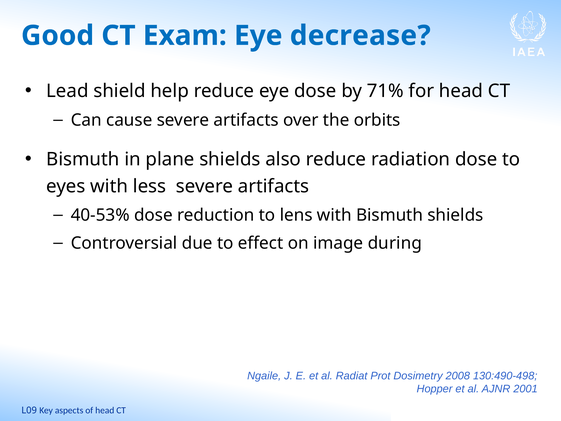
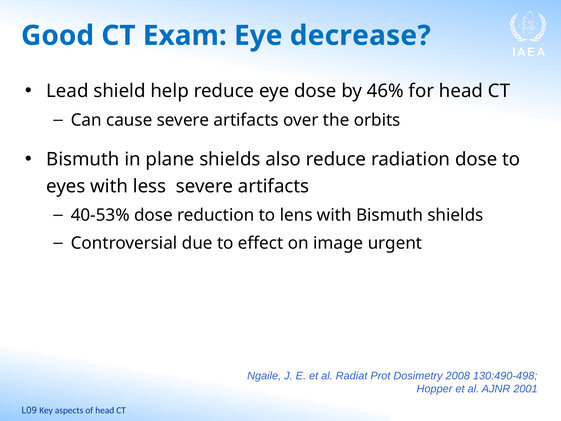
71%: 71% -> 46%
during: during -> urgent
